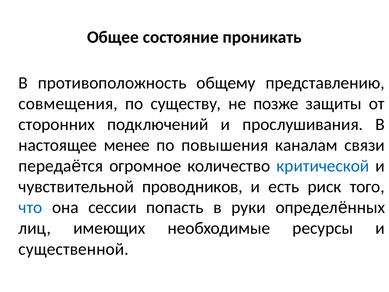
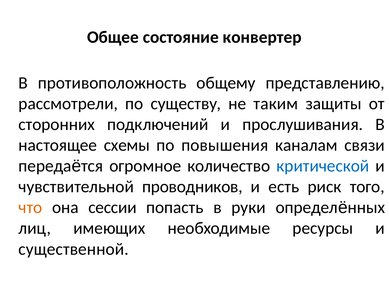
проникать: проникать -> конвертер
совмещения: совмещения -> рассмотрели
позже: позже -> таким
менее: менее -> схемы
что colour: blue -> orange
